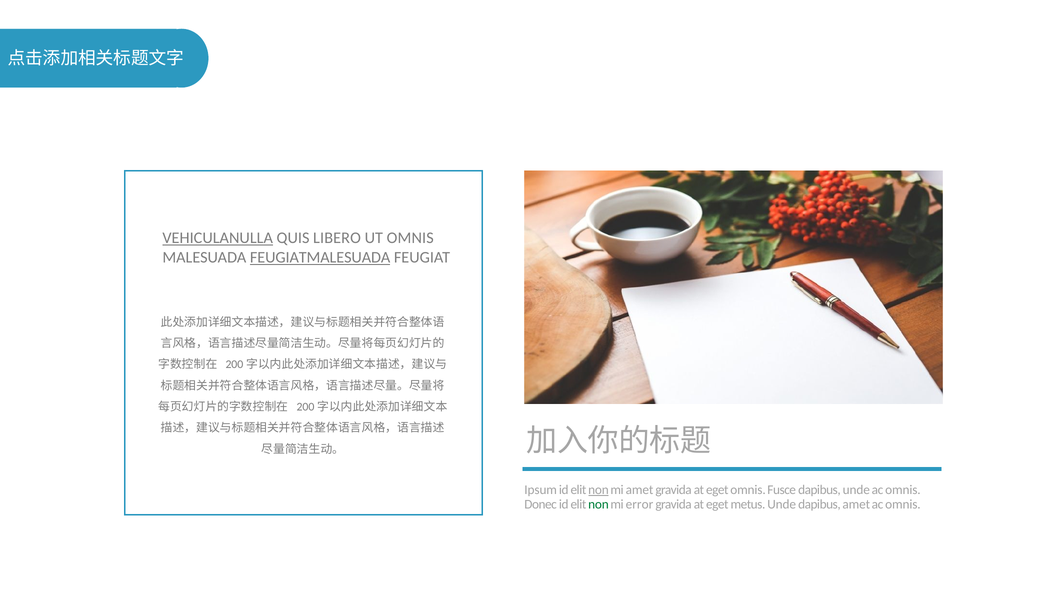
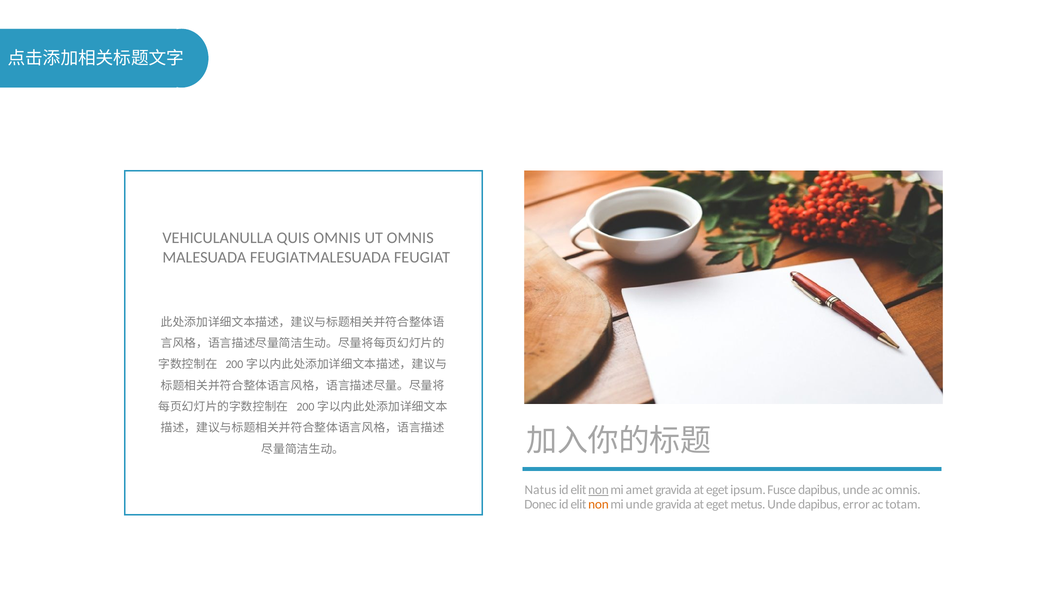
VEHICULANULLA underline: present -> none
QUIS LIBERO: LIBERO -> OMNIS
FEUGIATMALESUADA underline: present -> none
Ipsum: Ipsum -> Natus
eget omnis: omnis -> ipsum
non at (598, 504) colour: green -> orange
mi error: error -> unde
dapibus amet: amet -> error
omnis at (903, 504): omnis -> totam
